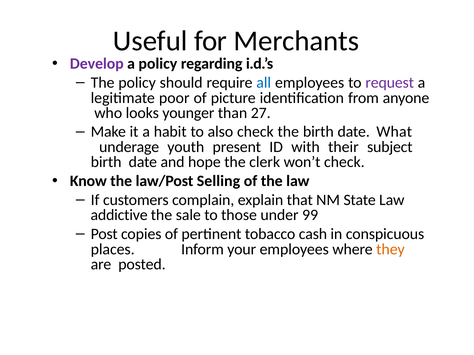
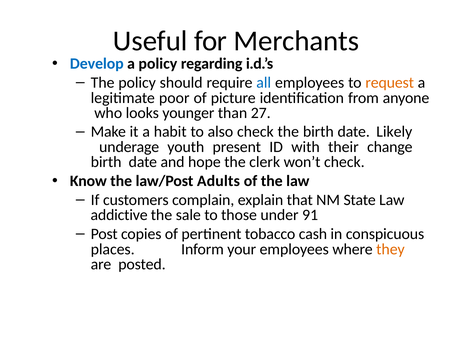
Develop colour: purple -> blue
request colour: purple -> orange
What: What -> Likely
subject: subject -> change
Selling: Selling -> Adults
99: 99 -> 91
